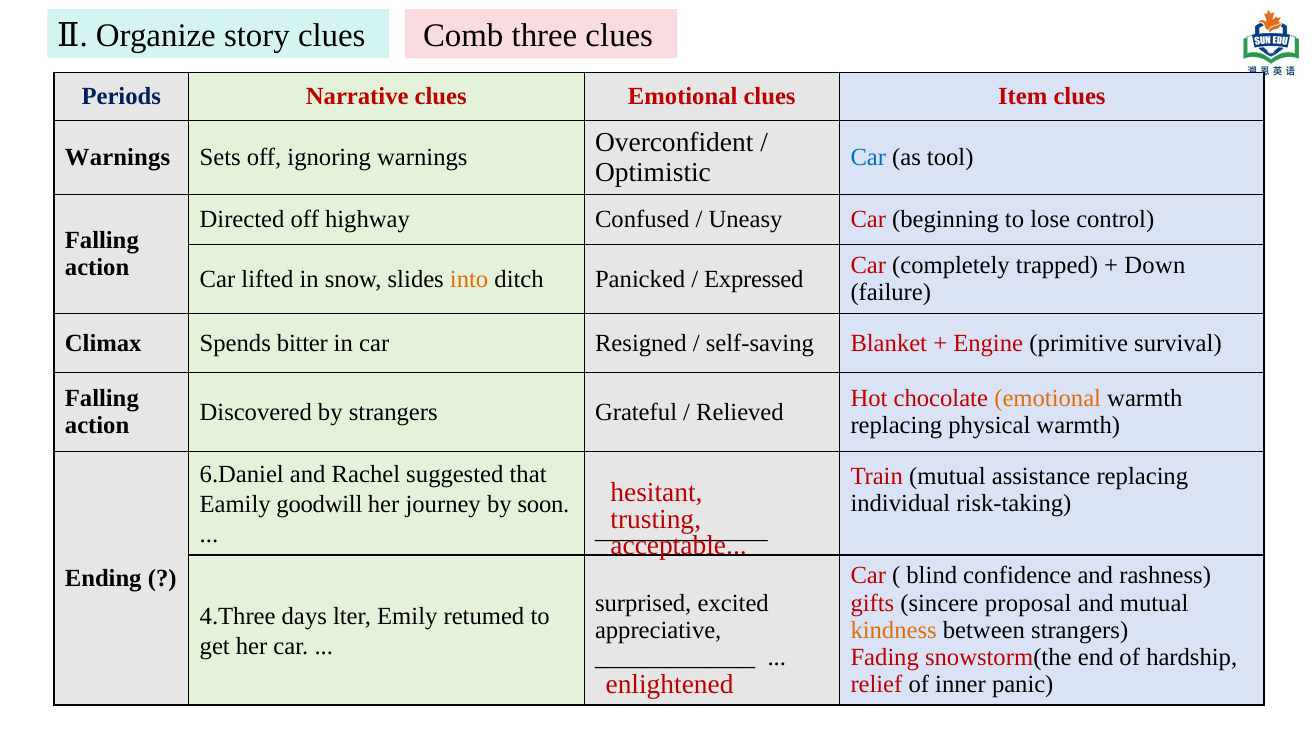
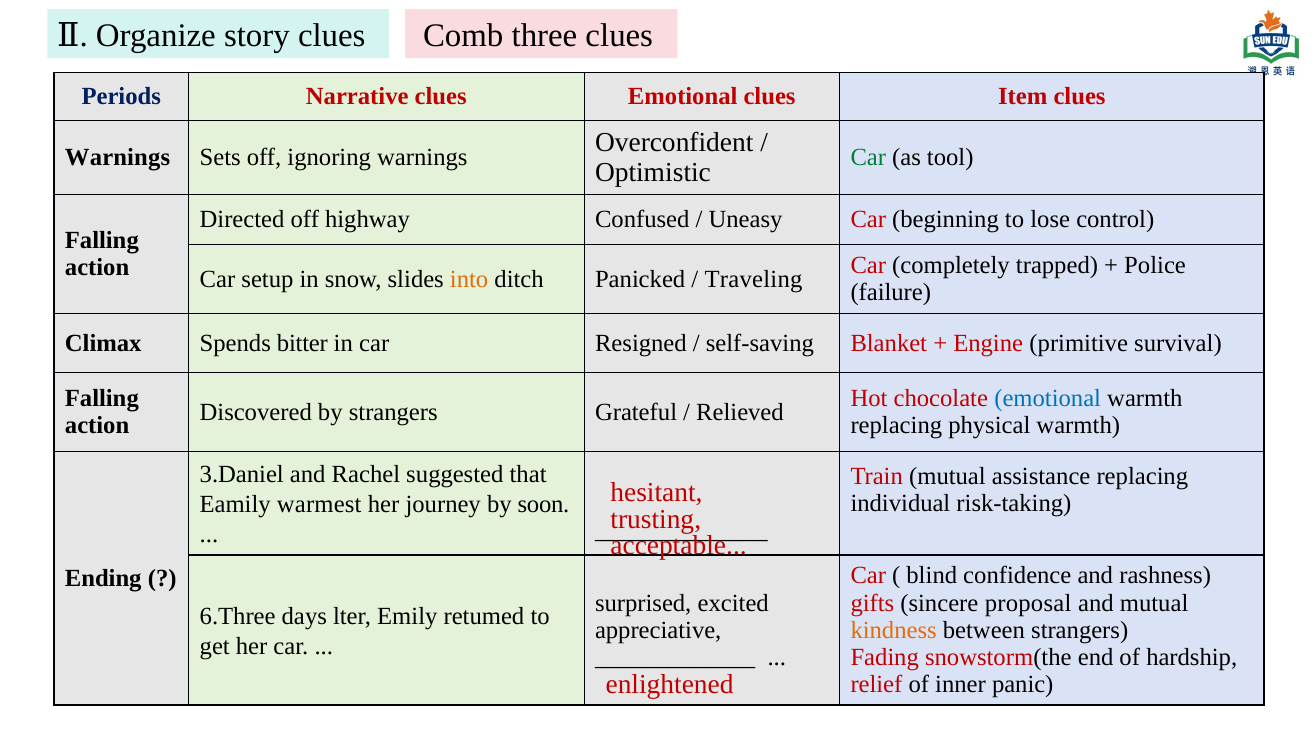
Car at (868, 158) colour: blue -> green
Down: Down -> Police
lifted: lifted -> setup
Expressed: Expressed -> Traveling
emotional at (1048, 399) colour: orange -> blue
6.Daniel: 6.Daniel -> 3.Daniel
goodwill: goodwill -> warmest
4.Three: 4.Three -> 6.Three
